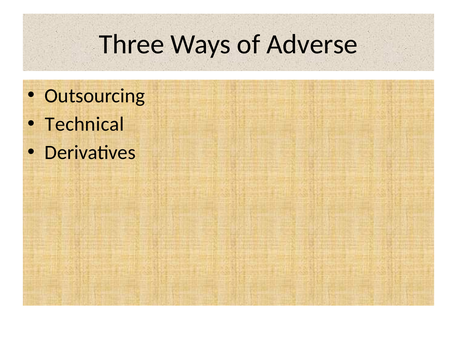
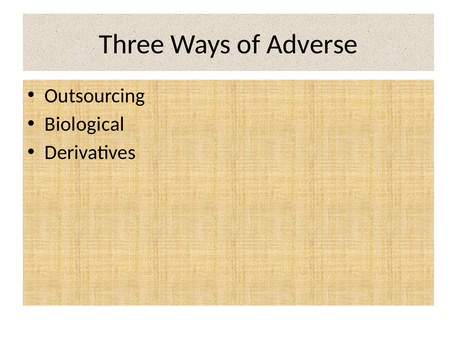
Technical: Technical -> Biological
